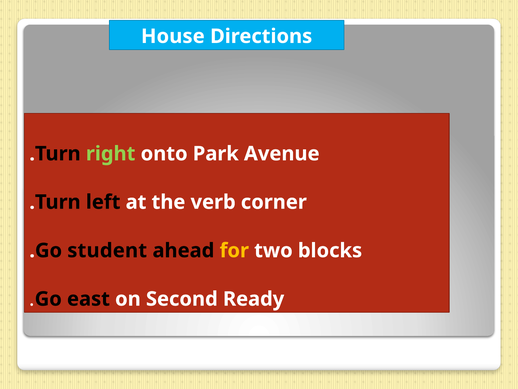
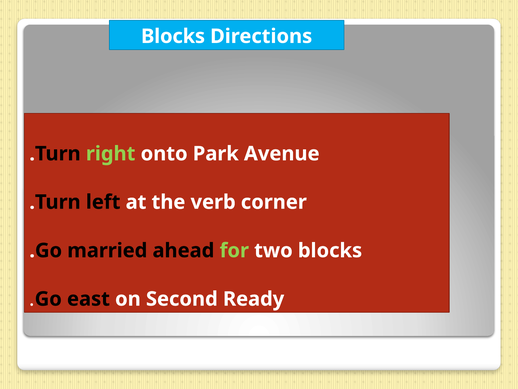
House at (173, 36): House -> Blocks
student: student -> married
for colour: yellow -> light green
